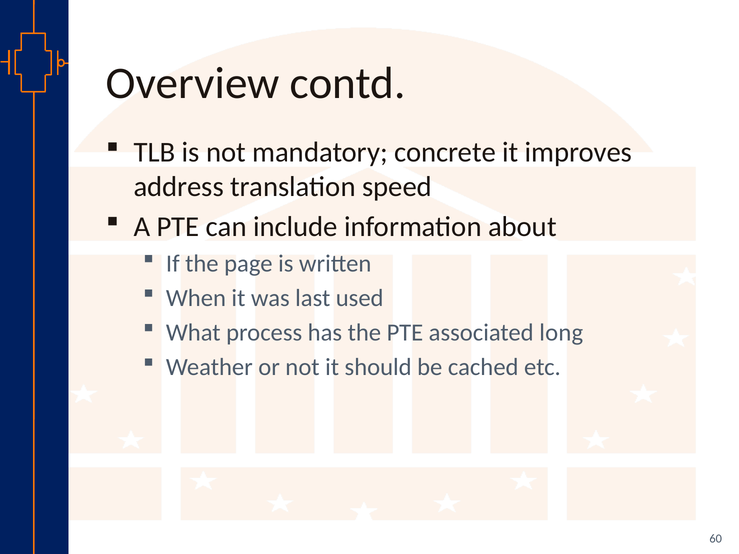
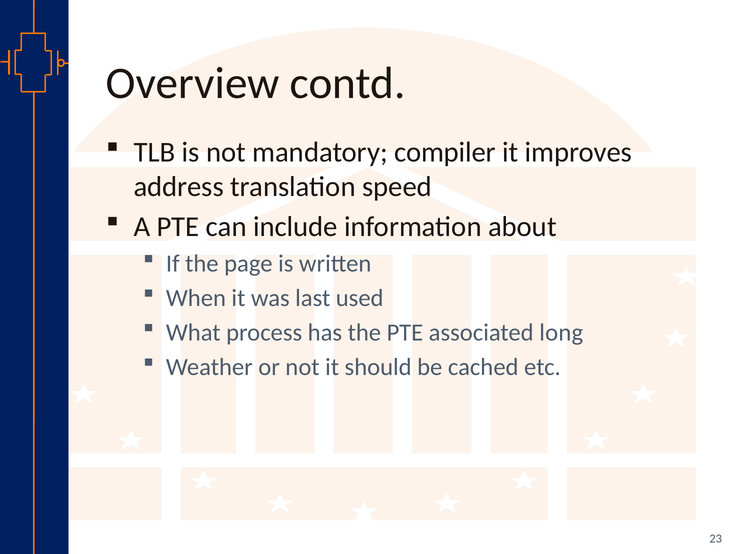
concrete: concrete -> compiler
60: 60 -> 23
